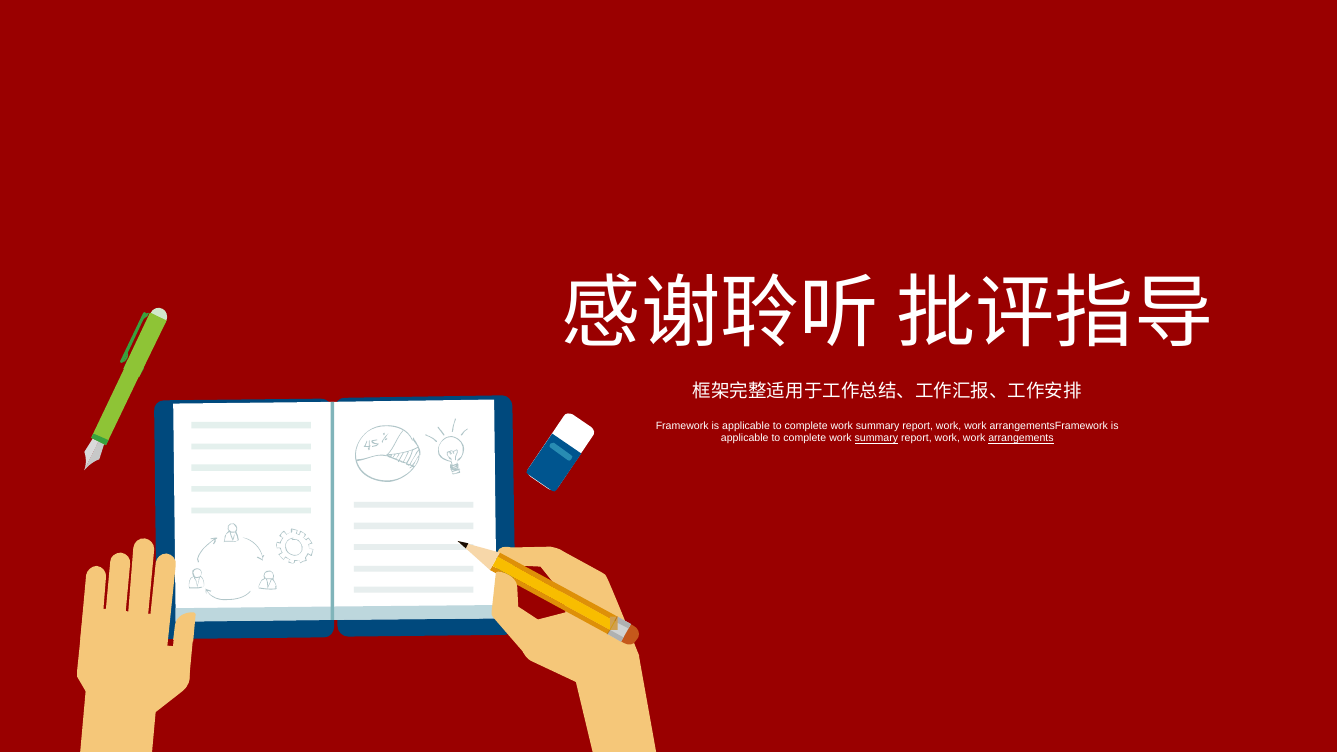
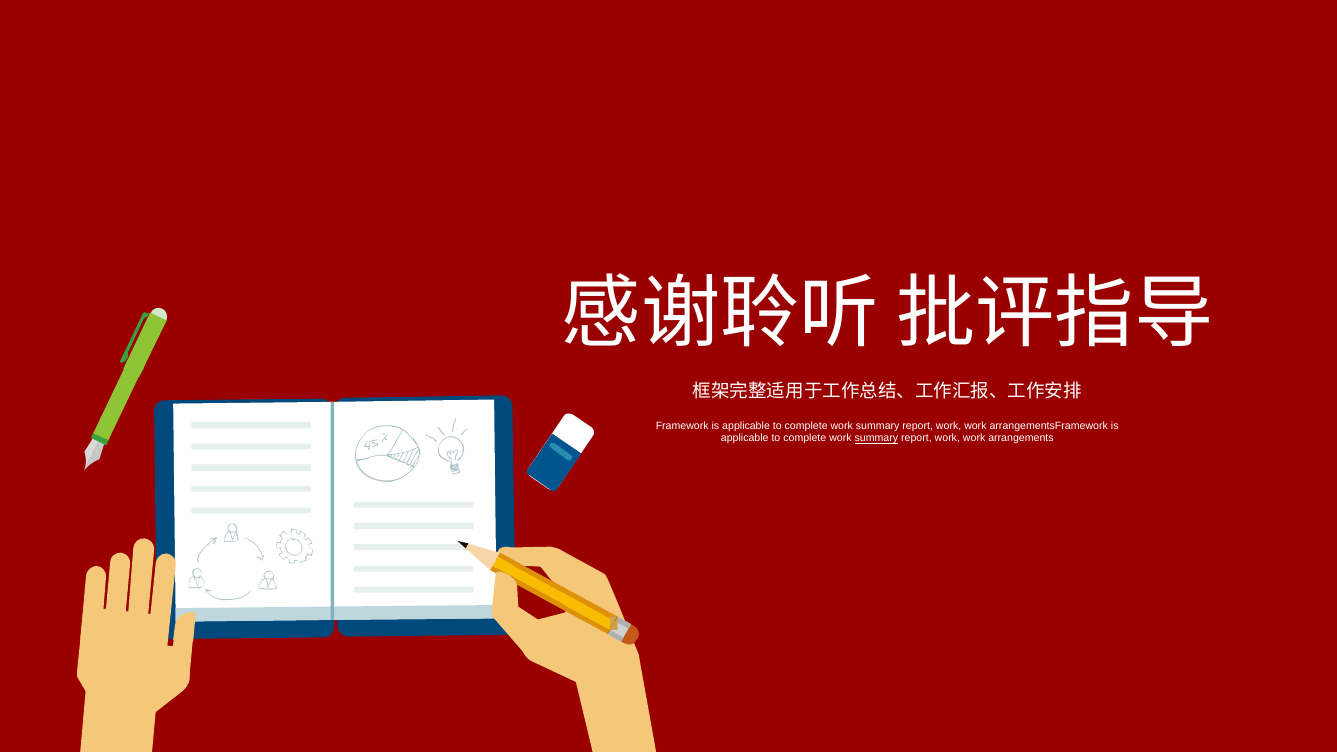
arrangements underline: present -> none
